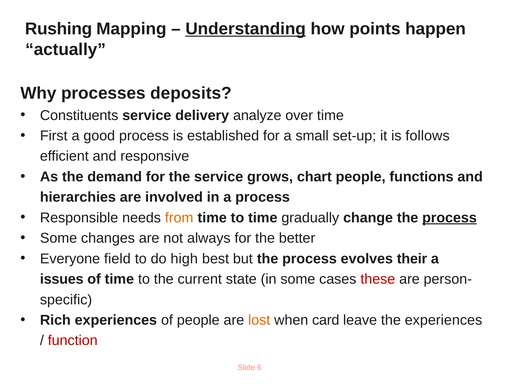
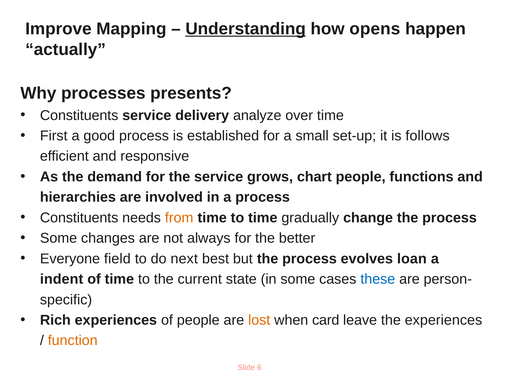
Rushing: Rushing -> Improve
points: points -> opens
deposits: deposits -> presents
Responsible at (79, 218): Responsible -> Constituents
process at (450, 218) underline: present -> none
high: high -> next
their: their -> loan
issues: issues -> indent
these colour: red -> blue
function colour: red -> orange
